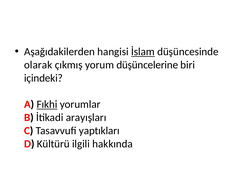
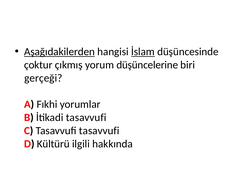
Aşağıdakilerden underline: none -> present
olarak: olarak -> çoktur
içindeki: içindeki -> gerçeği
Fıkhi underline: present -> none
İtikadi arayışları: arayışları -> tasavvufi
Tasavvufi yaptıkları: yaptıkları -> tasavvufi
